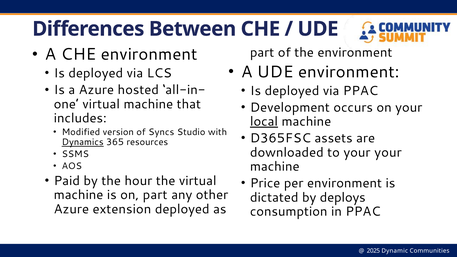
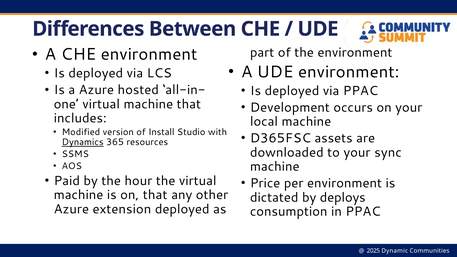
local underline: present -> none
Syncs: Syncs -> Install
your your: your -> sync
on part: part -> that
